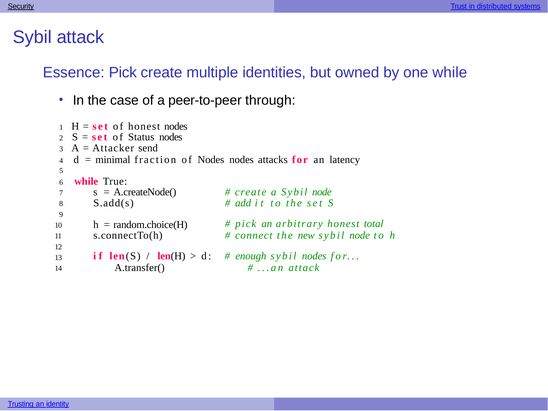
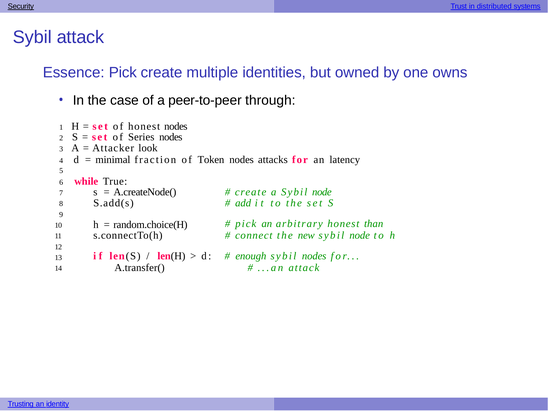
one while: while -> owns
Status: Status -> Series
send: send -> look
of Nodes: Nodes -> Token
total: total -> than
